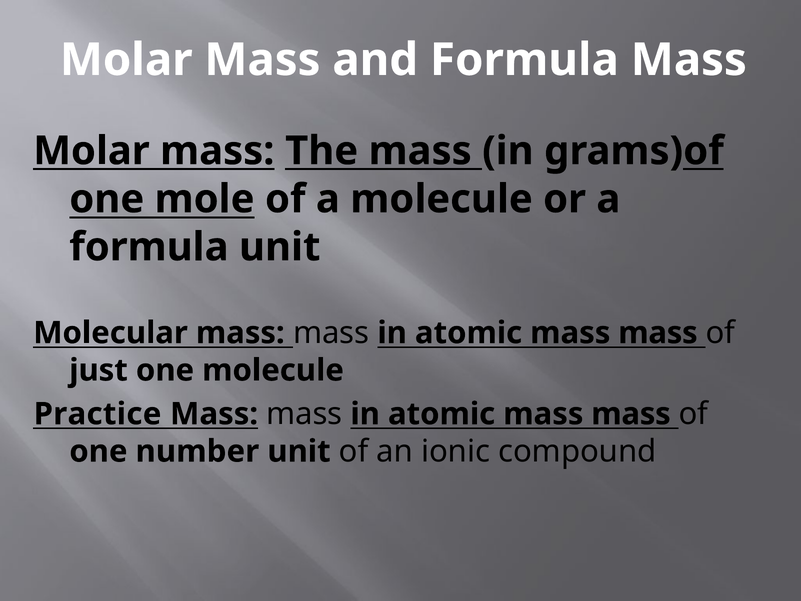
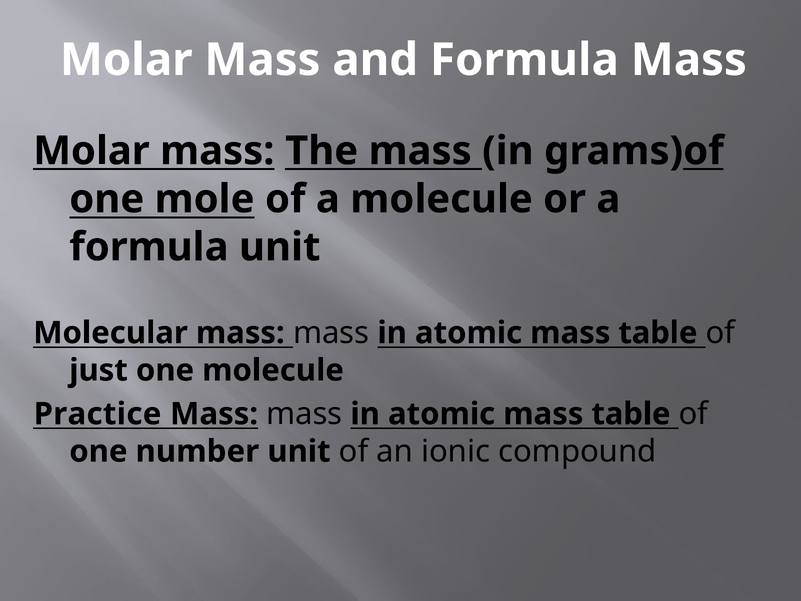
mass at (658, 333): mass -> table
mass at (631, 414): mass -> table
